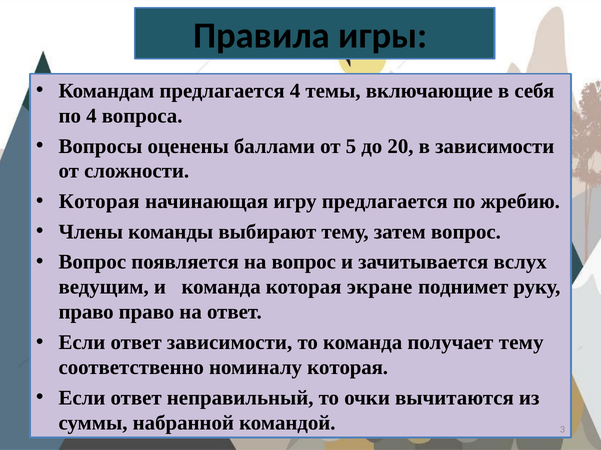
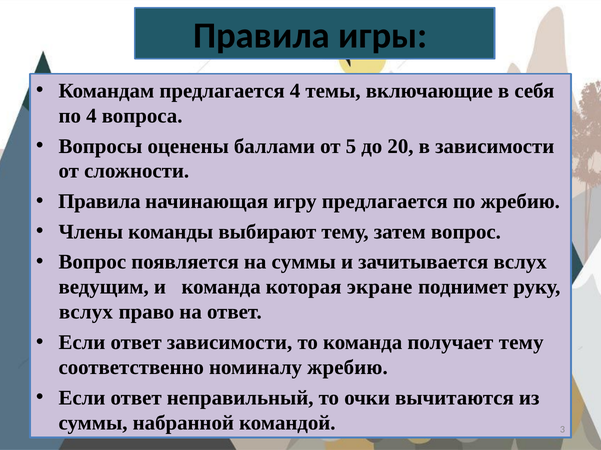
Которая at (99, 202): Которая -> Правила
на вопрос: вопрос -> суммы
право at (86, 313): право -> вслух
номиналу которая: которая -> жребию
